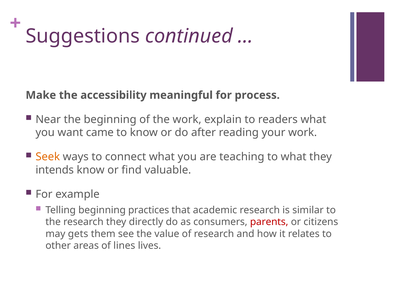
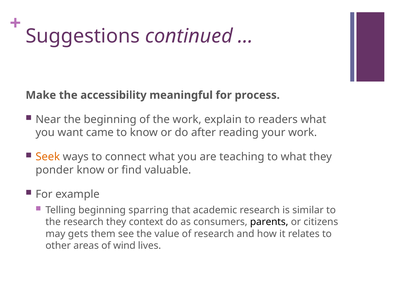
intends: intends -> ponder
practices: practices -> sparring
directly: directly -> context
parents colour: red -> black
lines: lines -> wind
